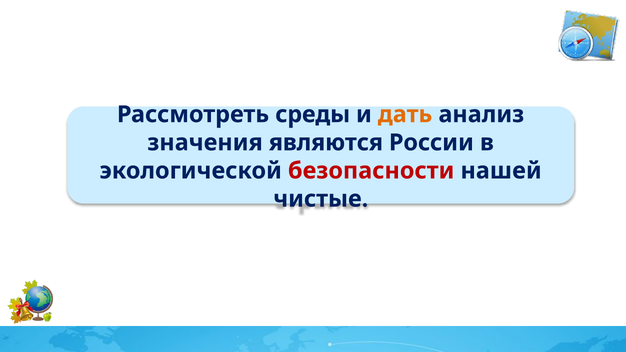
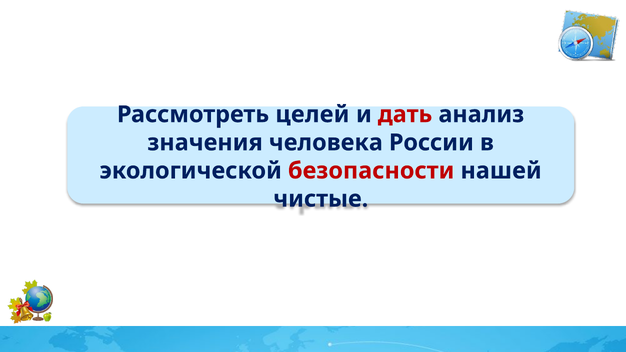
среды: среды -> целей
дать colour: orange -> red
являются: являются -> человека
